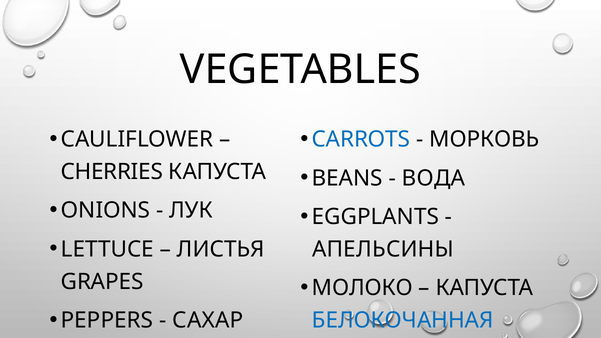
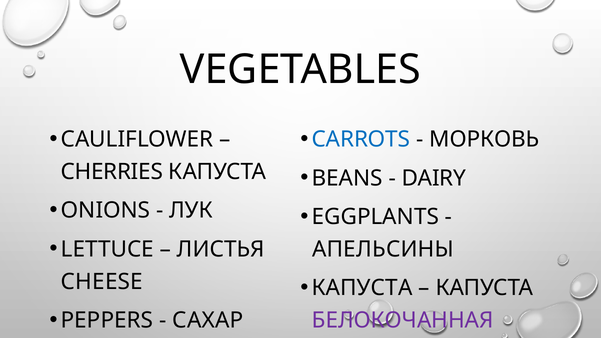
ВОДА: ВОДА -> DAIRY
GRAPES: GRAPES -> CHEESE
МОЛОКО at (362, 288): МОЛОКО -> КАПУСТА
БЕЛОКОЧАННАЯ colour: blue -> purple
